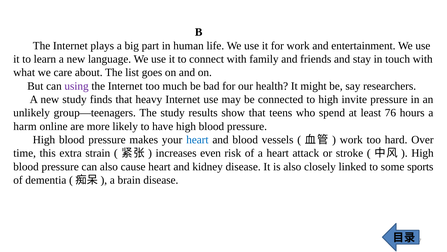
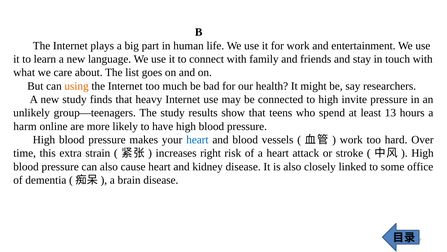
using colour: purple -> orange
76: 76 -> 13
even: even -> right
sports: sports -> office
